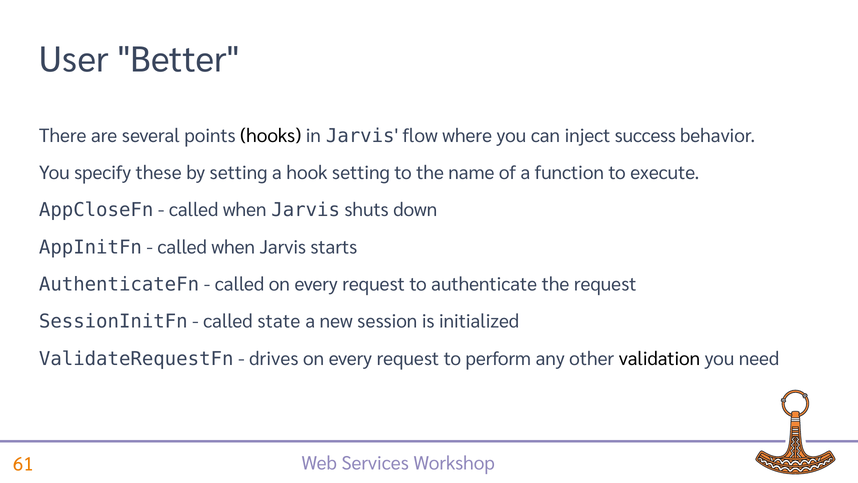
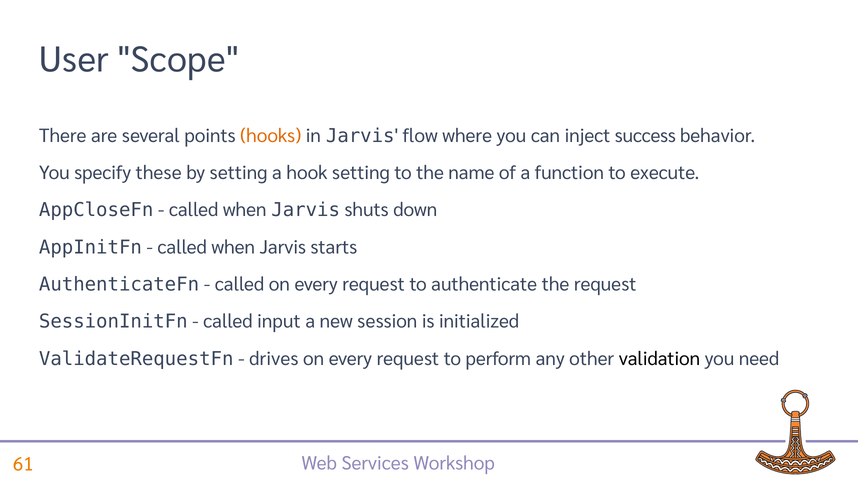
Better: Better -> Scope
hooks colour: black -> orange
state: state -> input
